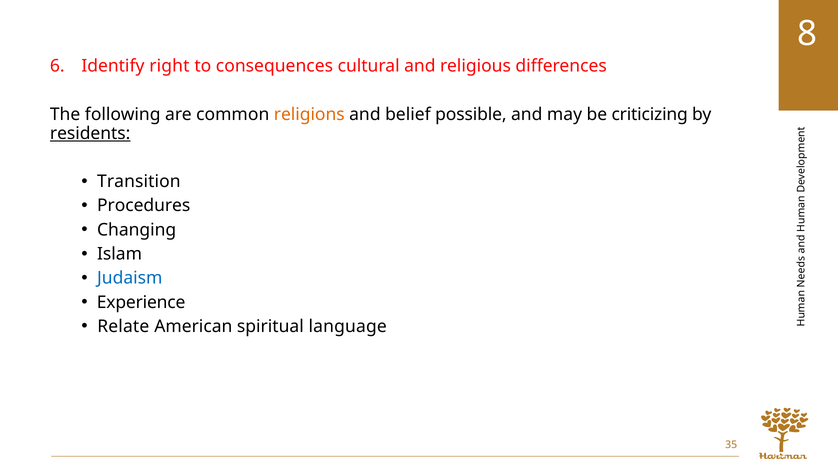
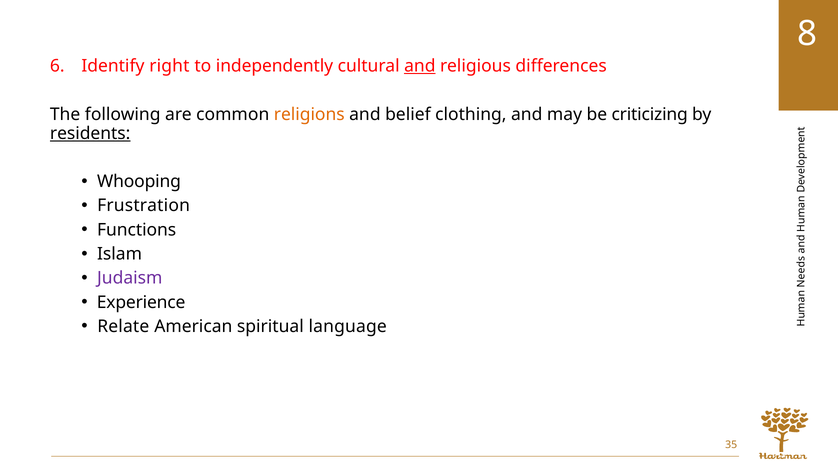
consequences: consequences -> independently
and at (420, 66) underline: none -> present
possible: possible -> clothing
Transition: Transition -> Whooping
Procedures: Procedures -> Frustration
Changing: Changing -> Functions
Judaism colour: blue -> purple
